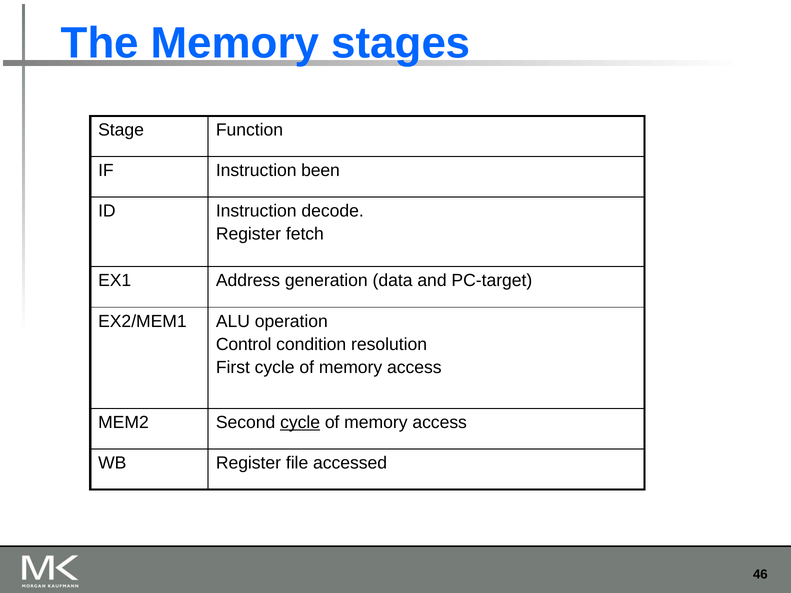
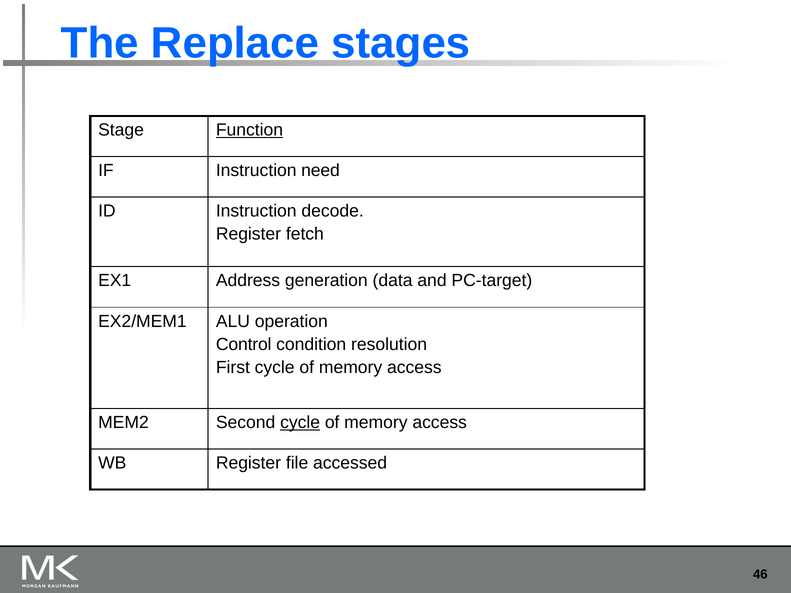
The Memory: Memory -> Replace
Function underline: none -> present
been: been -> need
